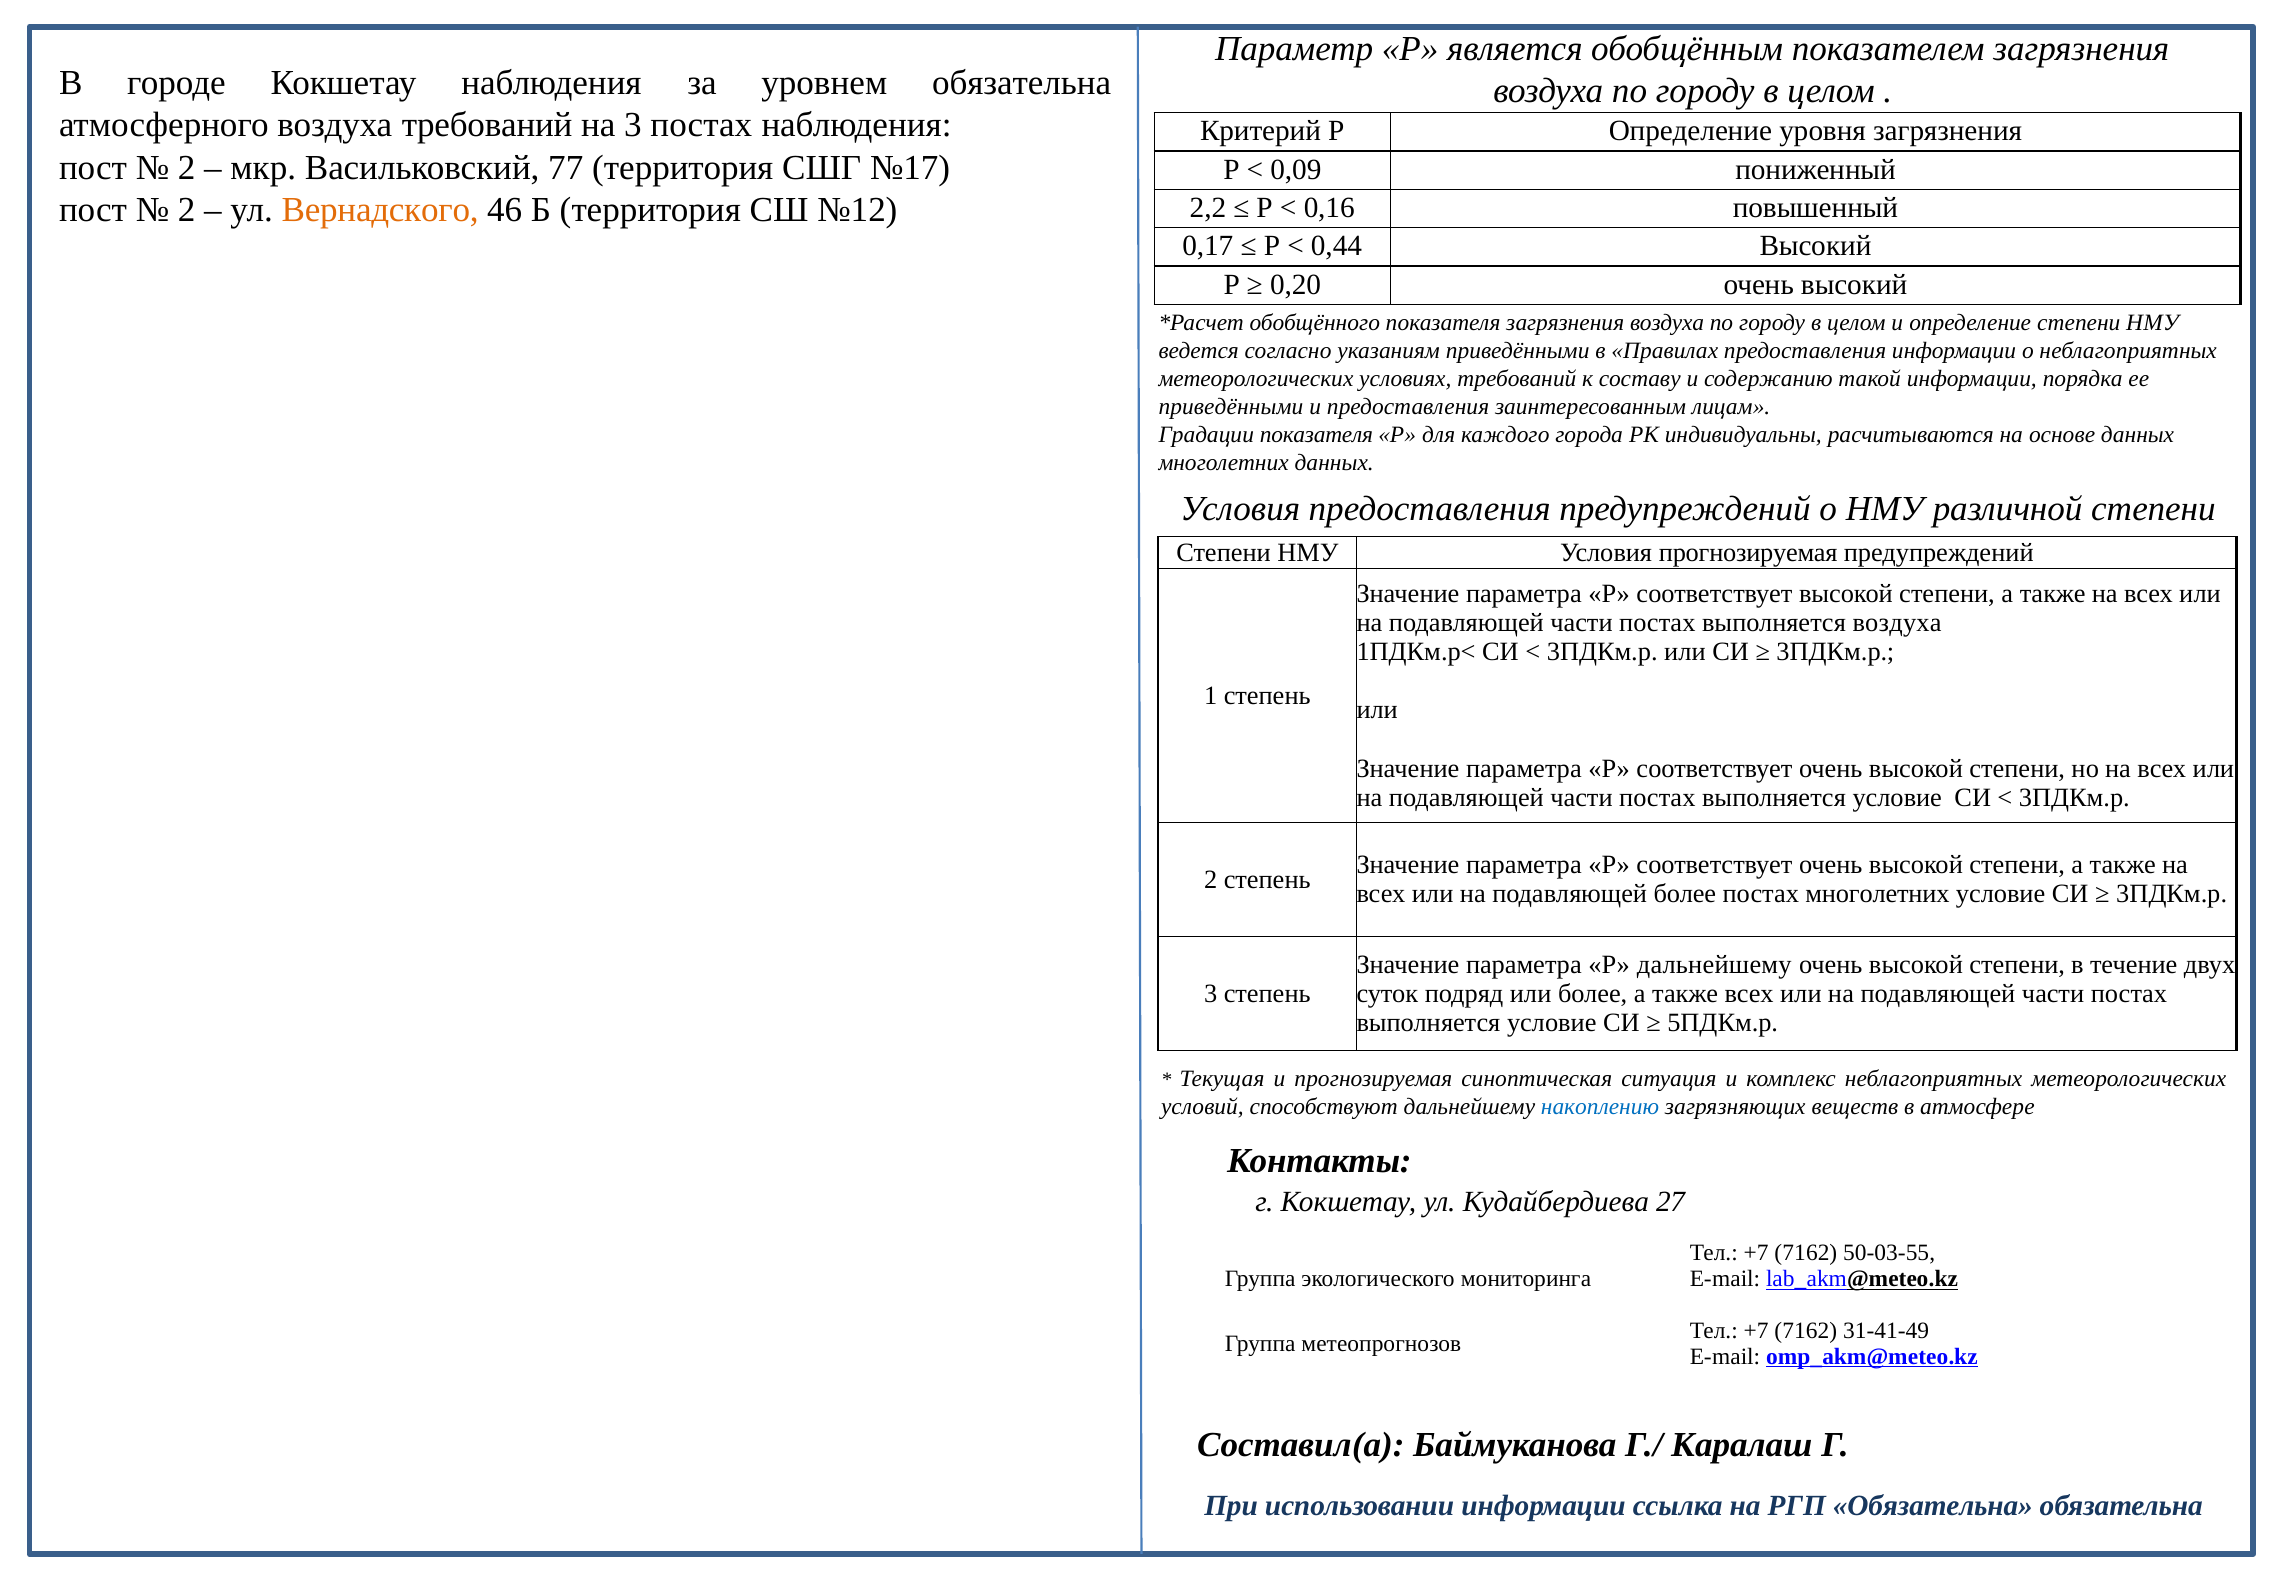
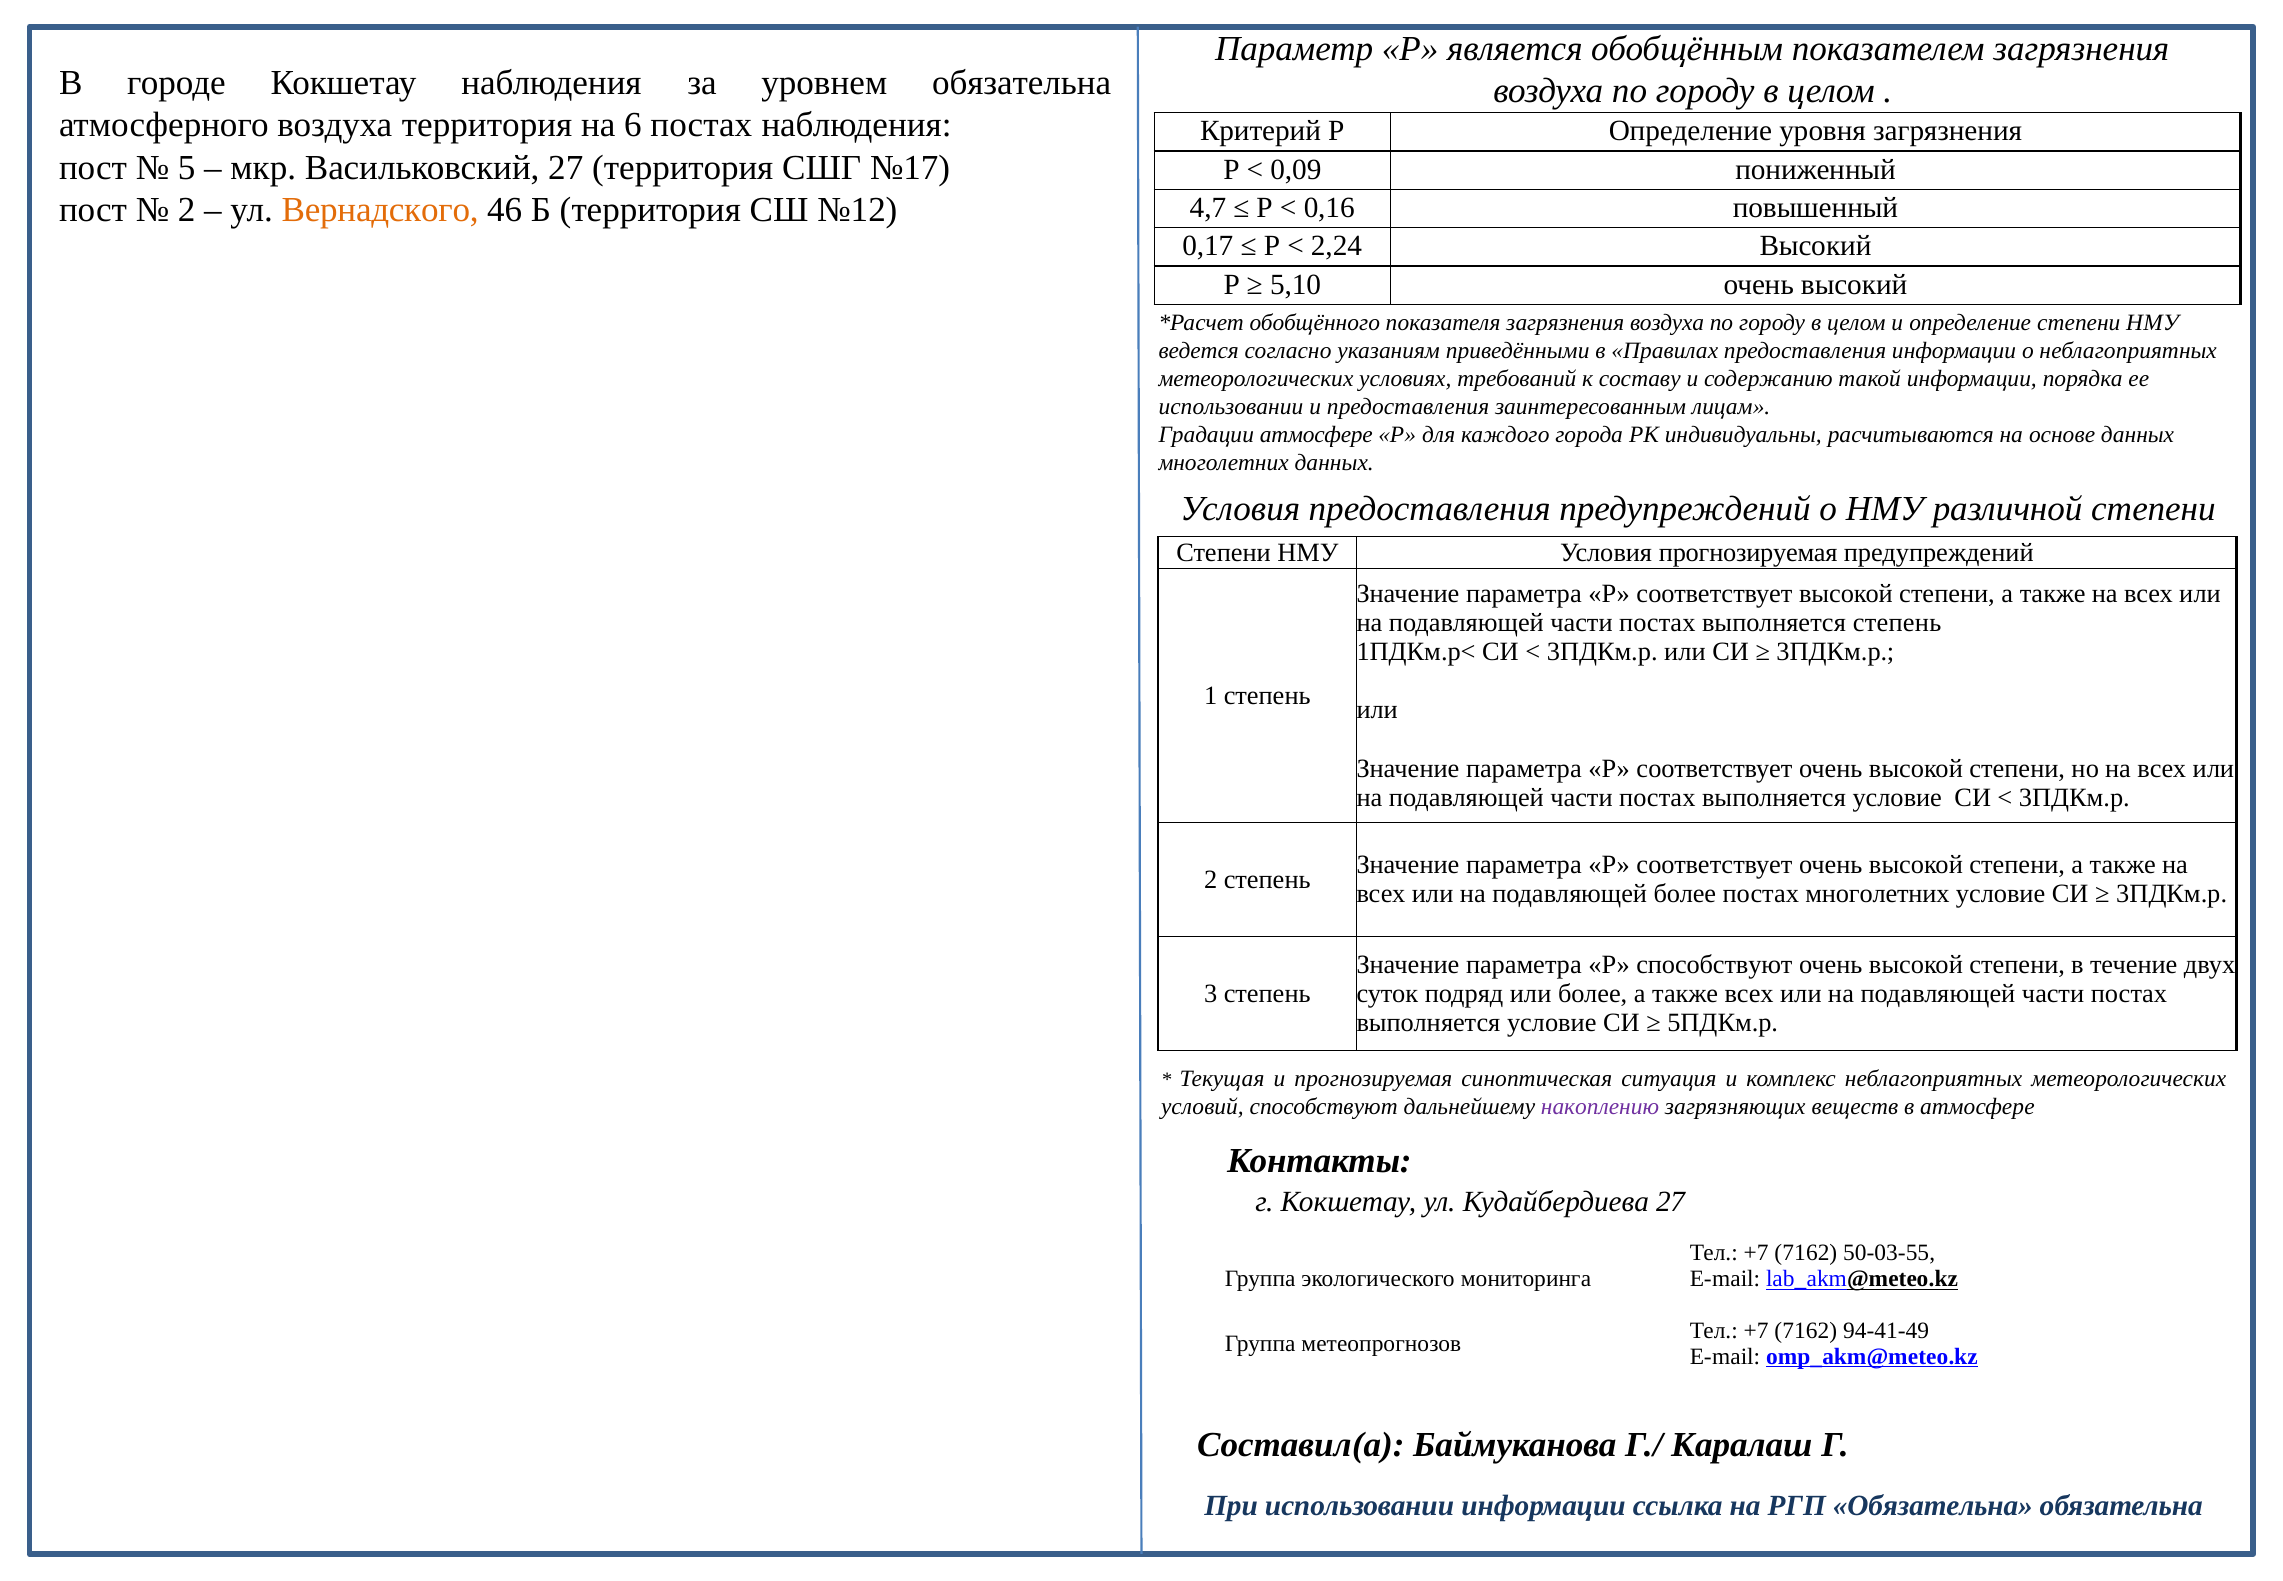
воздуха требований: требований -> территория
на 3: 3 -> 6
2 at (187, 167): 2 -> 5
Васильковский 77: 77 -> 27
2,2: 2,2 -> 4,7
0,44: 0,44 -> 2,24
0,20: 0,20 -> 5,10
приведёнными at (1231, 407): приведёнными -> использовании
Градации показателя: показателя -> атмосфере
выполняется воздуха: воздуха -> степень
Р дальнейшему: дальнейшему -> способствуют
накоплению colour: blue -> purple
31-41-49: 31-41-49 -> 94-41-49
